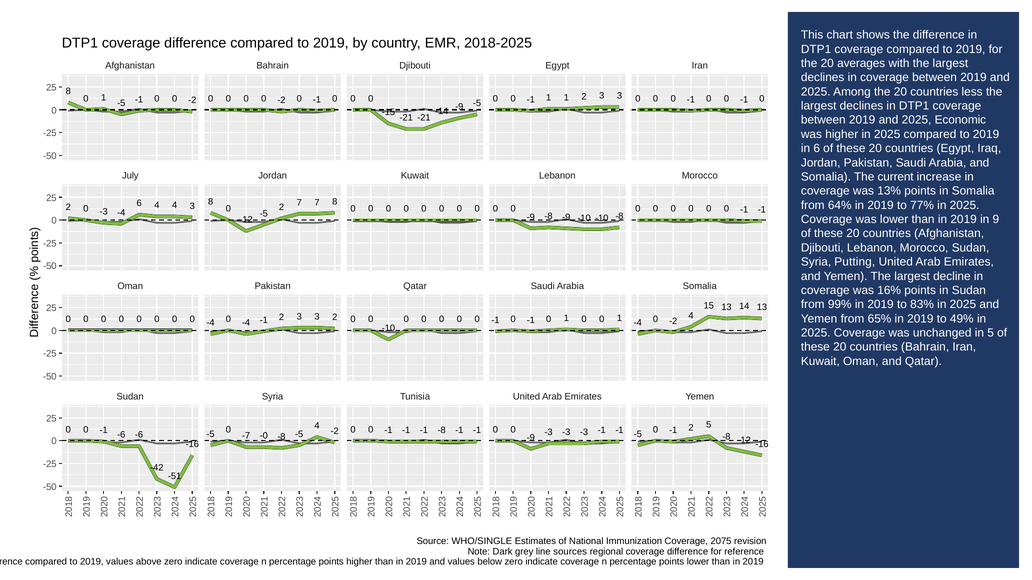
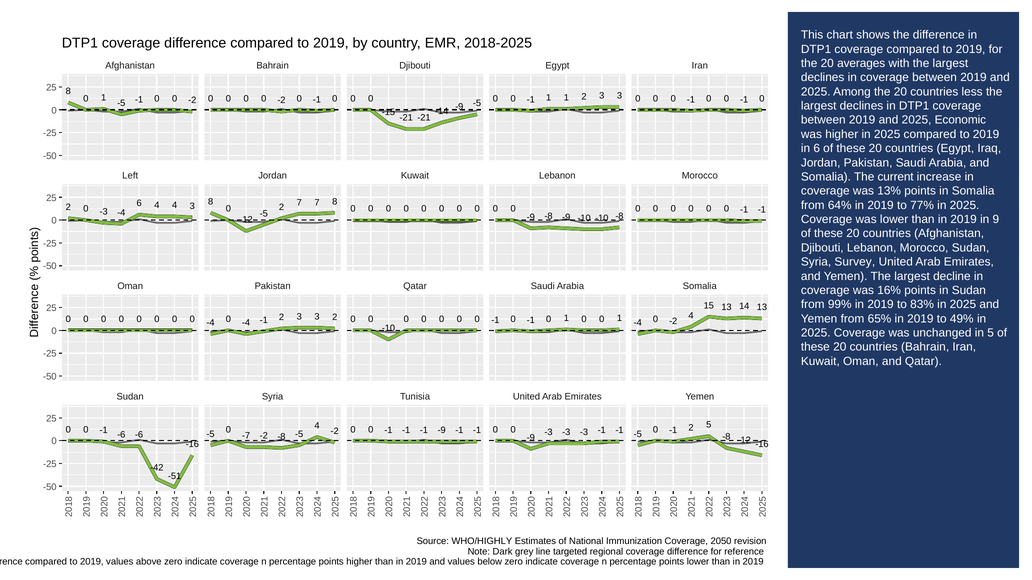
July: July -> Left
Putting: Putting -> Survey
-1 -8: -8 -> -9
-7 -0: -0 -> -2
WHO/SINGLE: WHO/SINGLE -> WHO/HIGHLY
2075: 2075 -> 2050
sources: sources -> targeted
